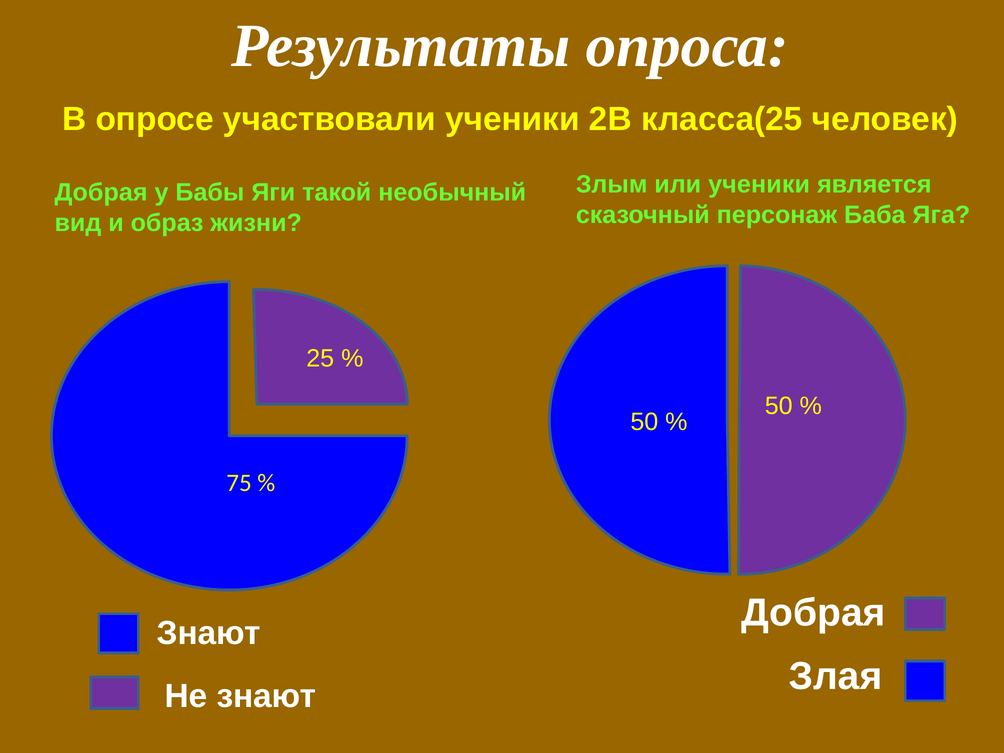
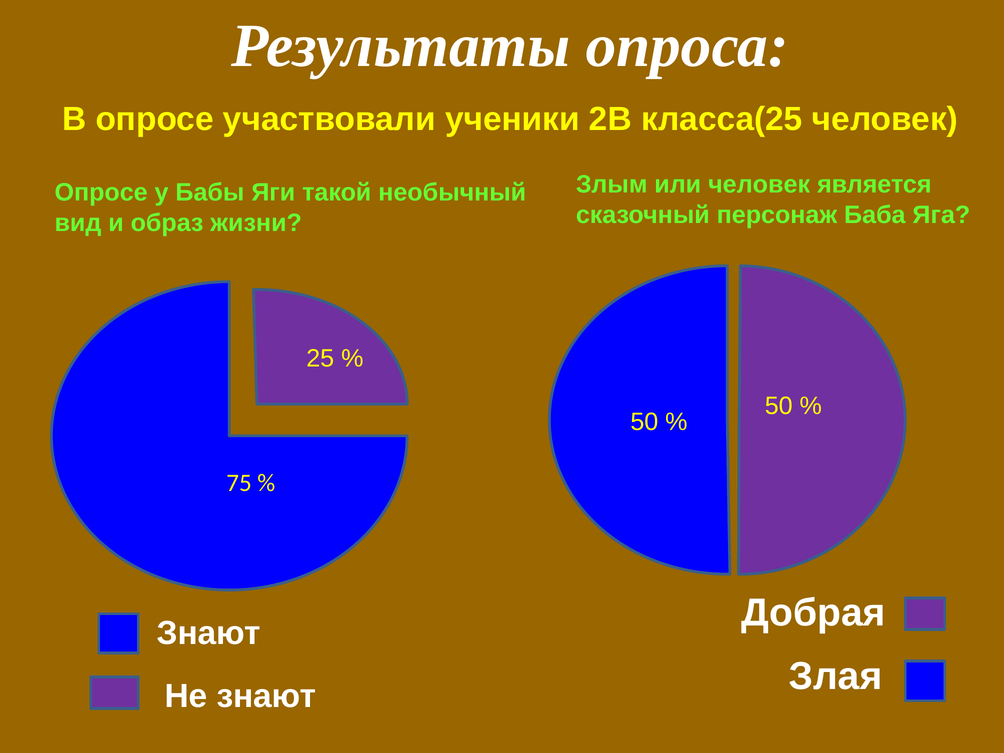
или ученики: ученики -> человек
Добрая at (101, 193): Добрая -> Опросе
